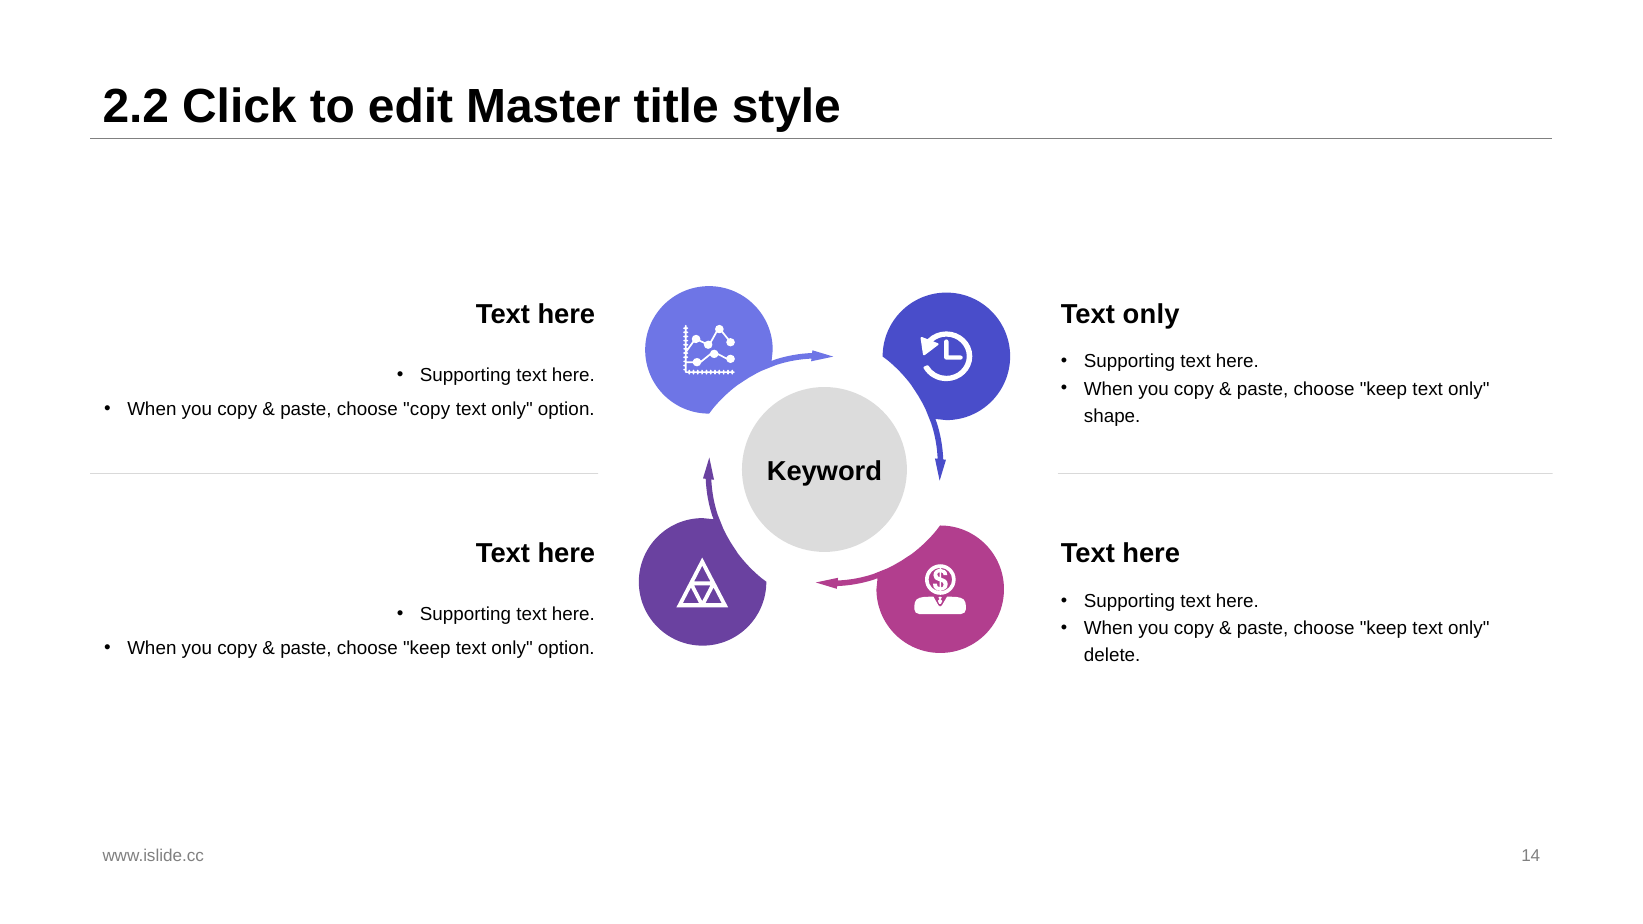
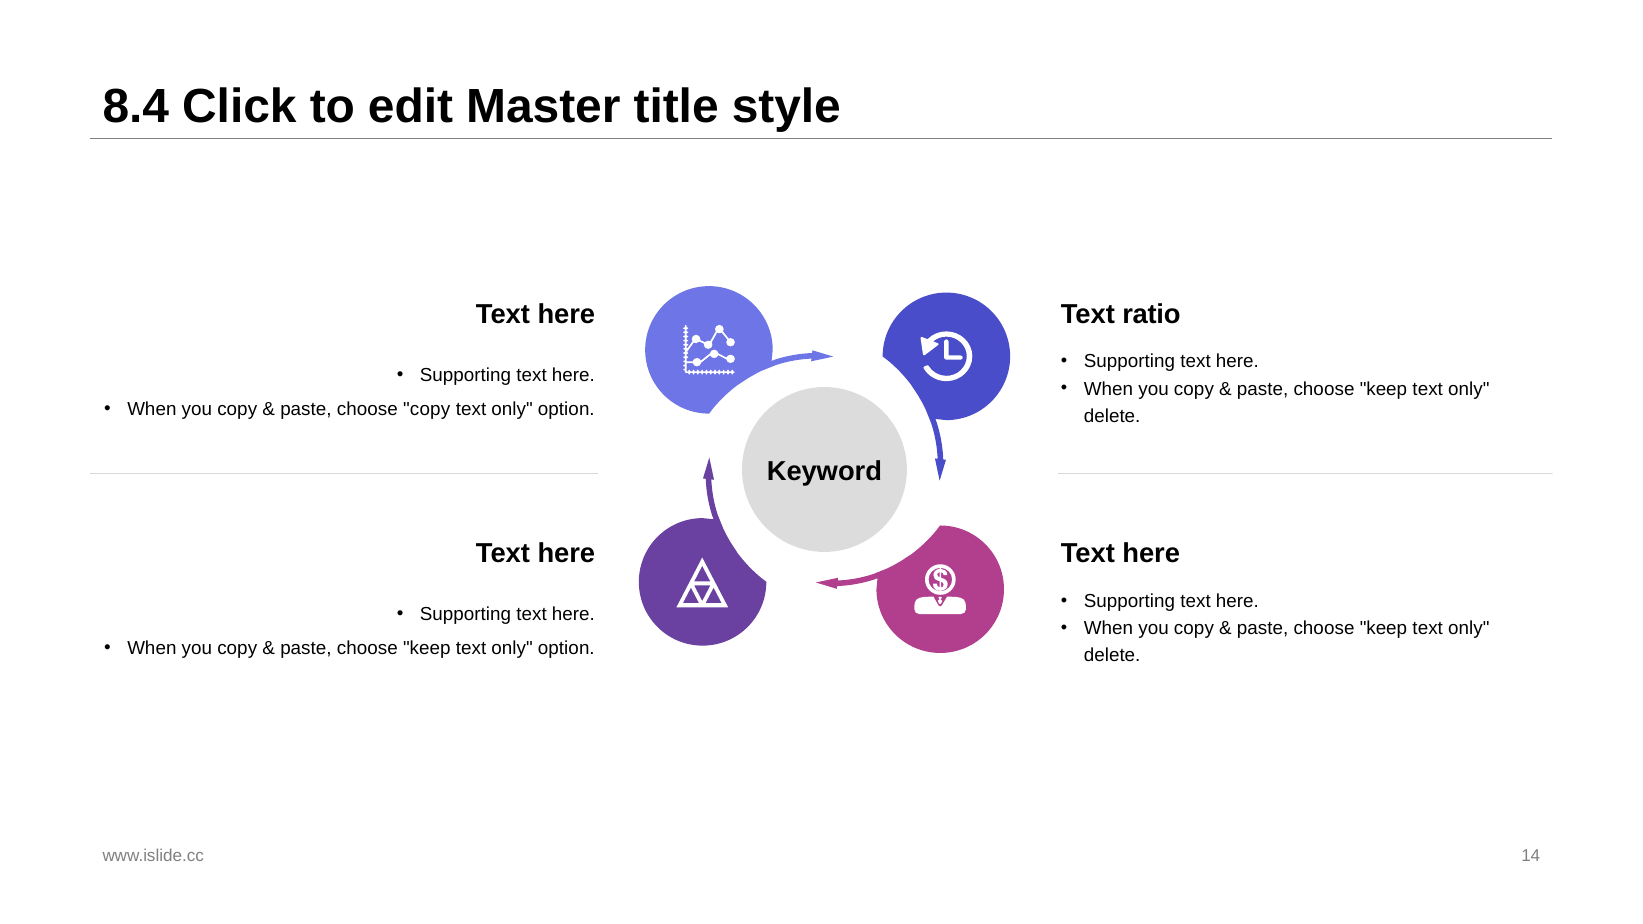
2.2: 2.2 -> 8.4
only at (1151, 314): only -> ratio
shape at (1112, 416): shape -> delete
